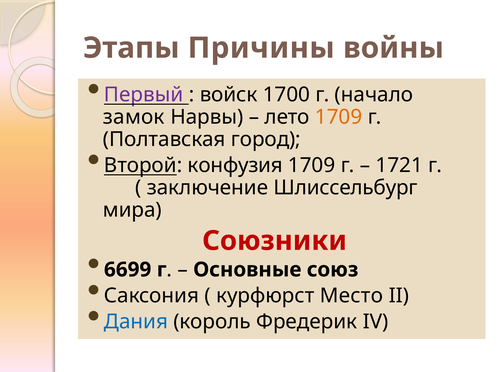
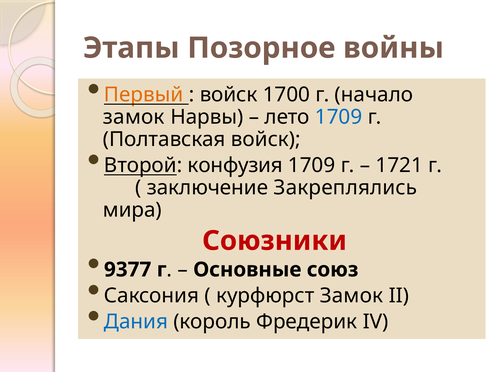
Причины: Причины -> Позорное
Первый colour: purple -> orange
1709 at (339, 117) colour: orange -> blue
Полтавская город: город -> войск
Шлиссельбург: Шлиссельбург -> Закреплялись
6699: 6699 -> 9377
курфюрст Место: Место -> Замок
